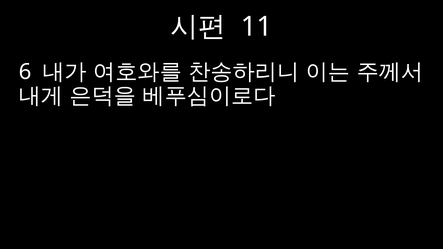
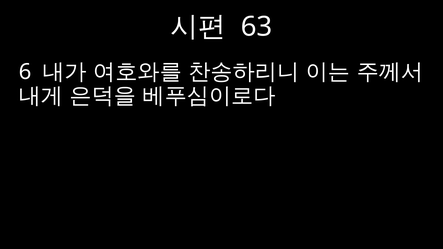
11: 11 -> 63
